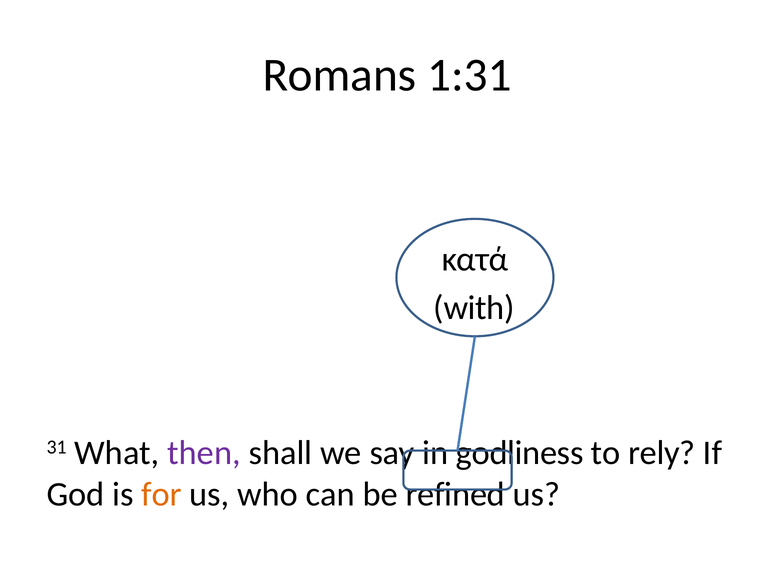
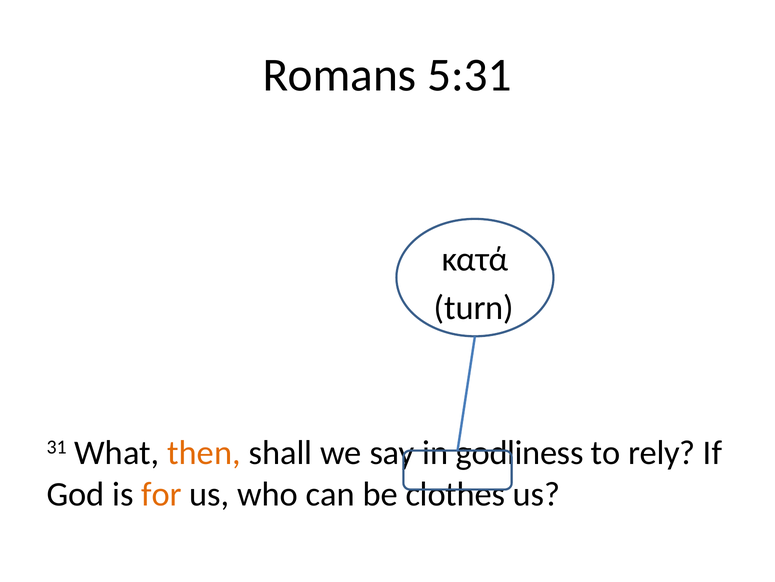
1:31: 1:31 -> 5:31
with: with -> turn
then colour: purple -> orange
refined: refined -> clothes
